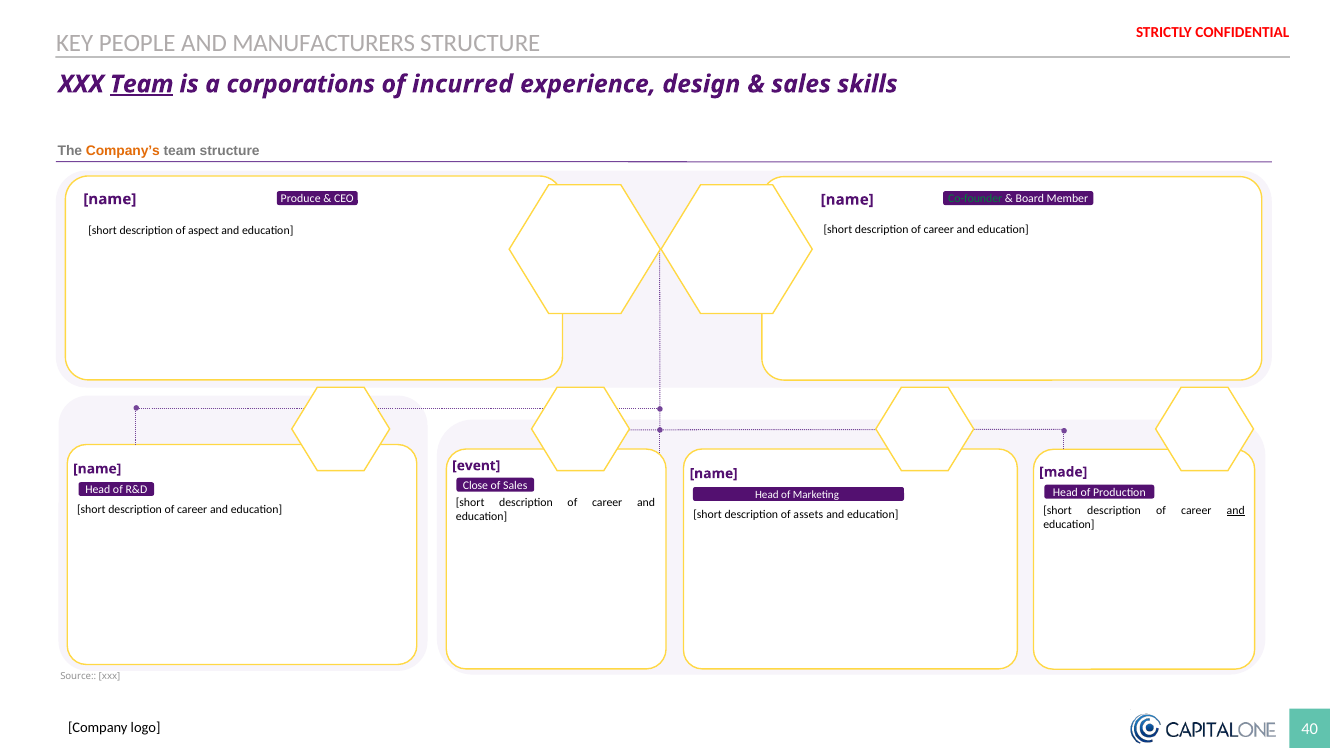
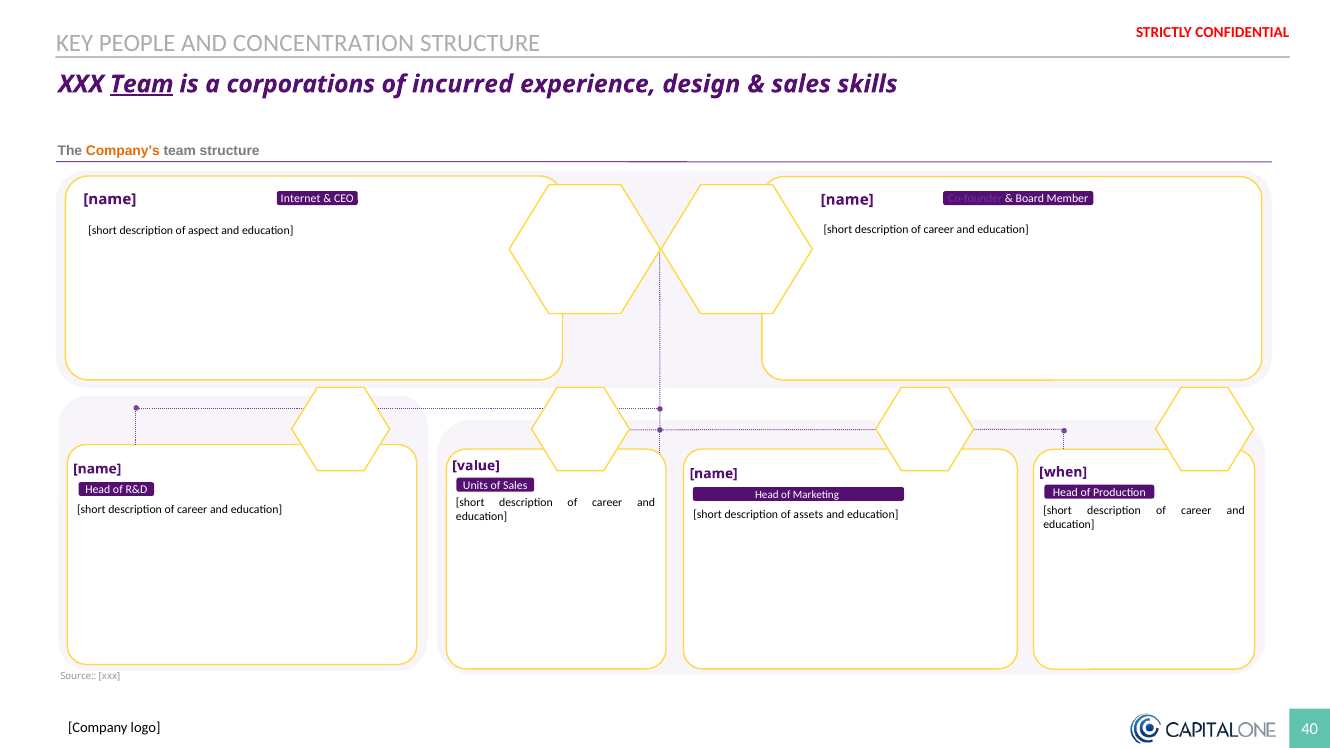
MANUFACTURERS: MANUFACTURERS -> CONCENTRATION
Produce: Produce -> Internet
Co-founder colour: green -> purple
event: event -> value
made: made -> when
Close: Close -> Units
and at (1236, 511) underline: present -> none
